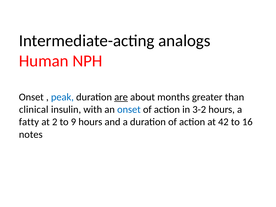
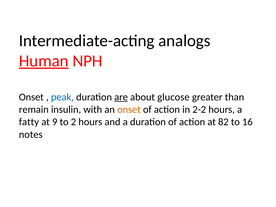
Human underline: none -> present
months: months -> glucose
clinical: clinical -> remain
onset at (129, 110) colour: blue -> orange
3-2: 3-2 -> 2-2
2: 2 -> 9
9: 9 -> 2
42: 42 -> 82
